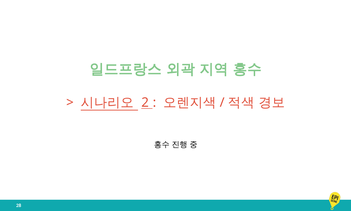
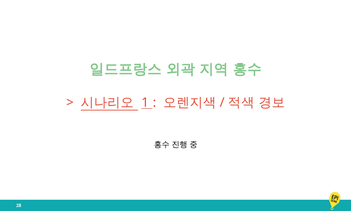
2: 2 -> 1
